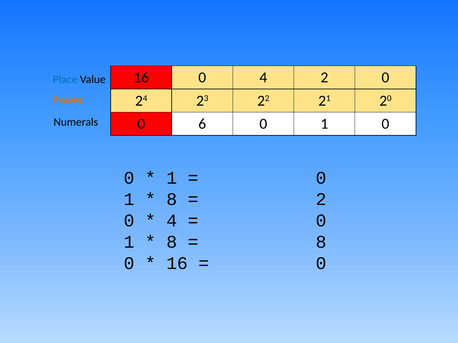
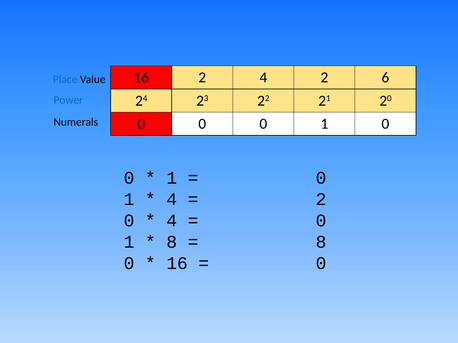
16 0: 0 -> 2
4 2 0: 0 -> 6
Power colour: orange -> blue
6 at (202, 124): 6 -> 0
8 at (172, 200): 8 -> 4
